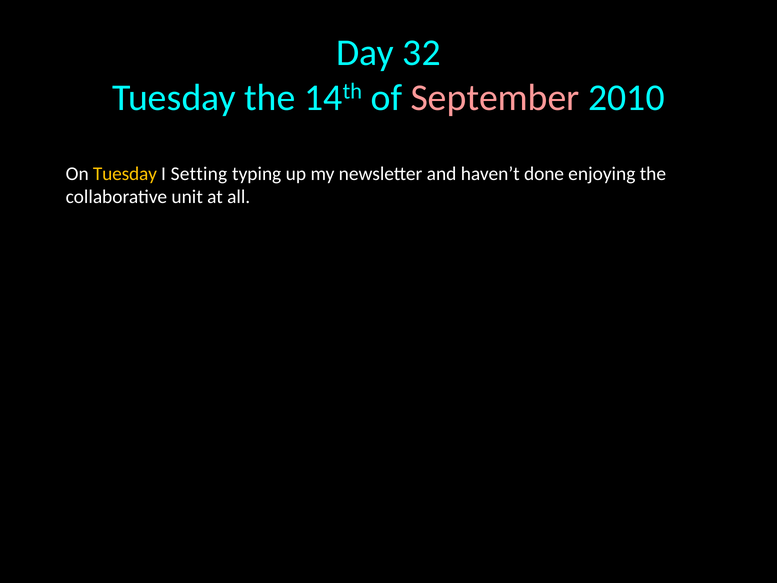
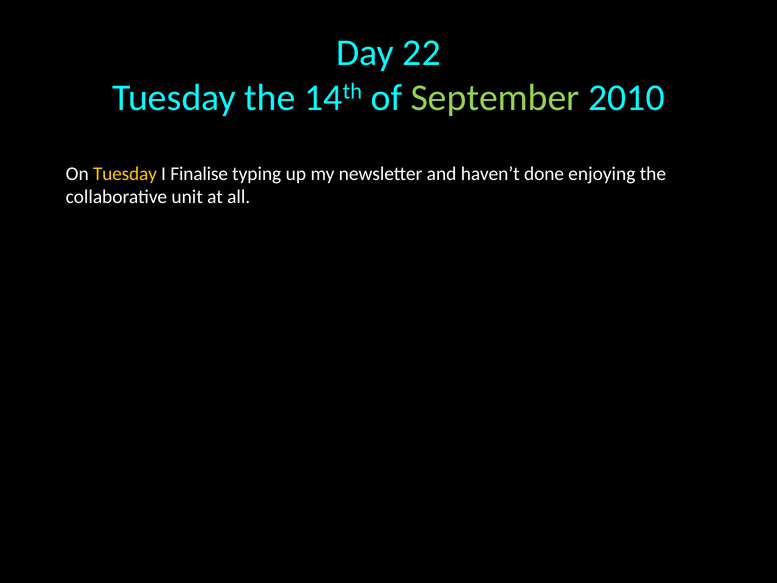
32: 32 -> 22
September colour: pink -> light green
Setting: Setting -> Finalise
